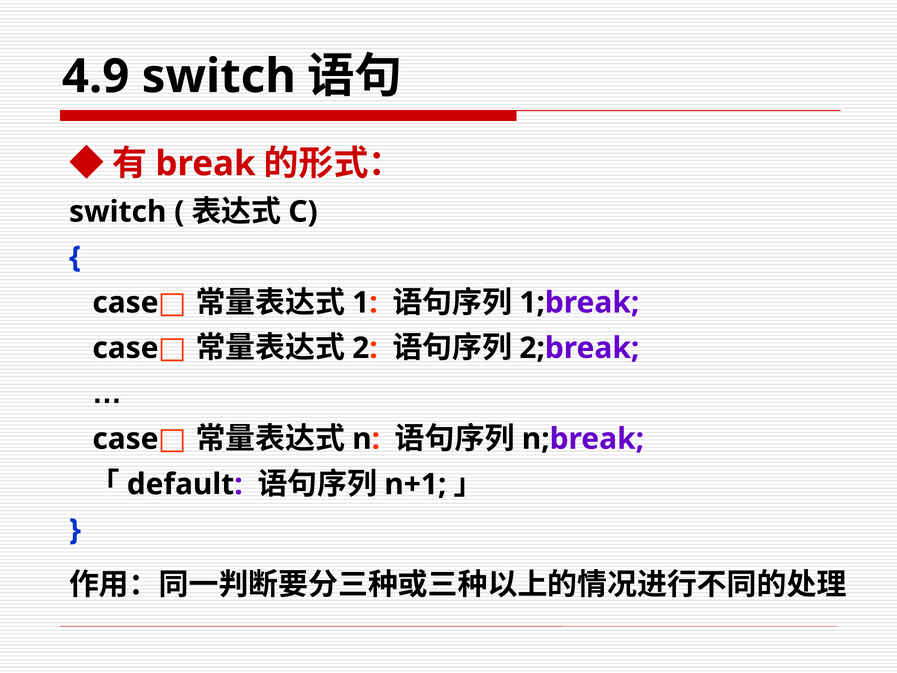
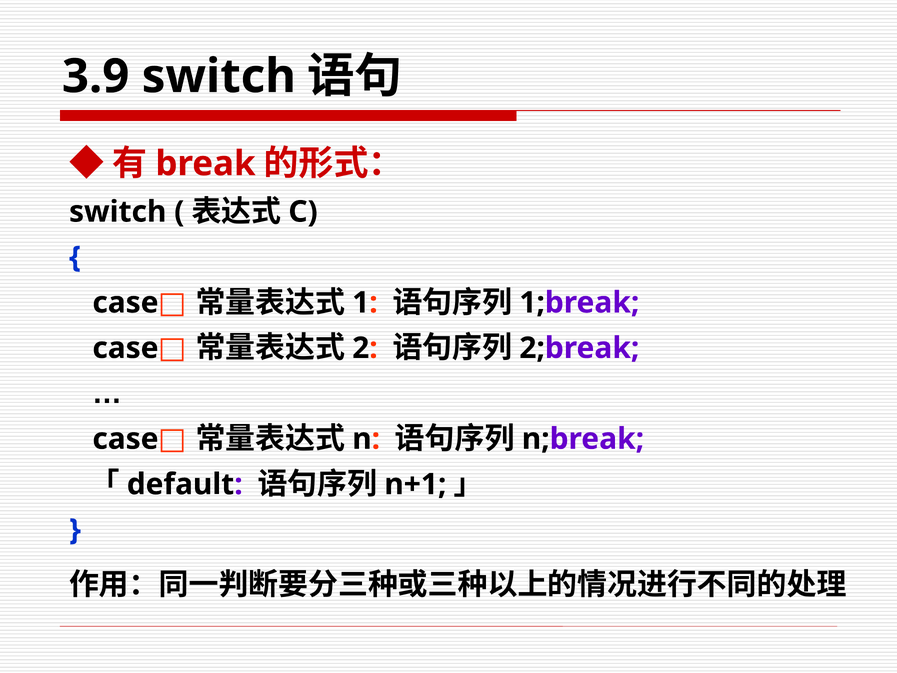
4.9: 4.9 -> 3.9
